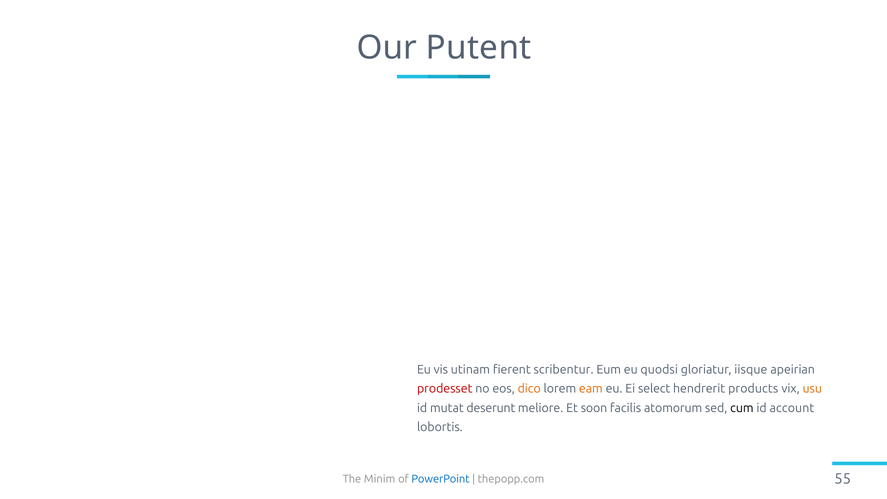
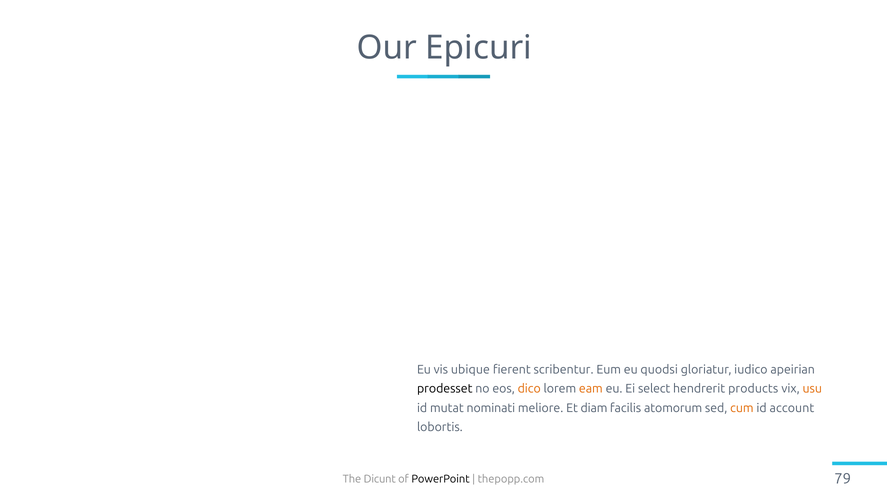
Putent: Putent -> Epicuri
utinam: utinam -> ubique
iisque: iisque -> iudico
prodesset colour: red -> black
deserunt: deserunt -> nominati
soon: soon -> diam
cum colour: black -> orange
Minim: Minim -> Dicunt
PowerPoint colour: blue -> black
55: 55 -> 79
